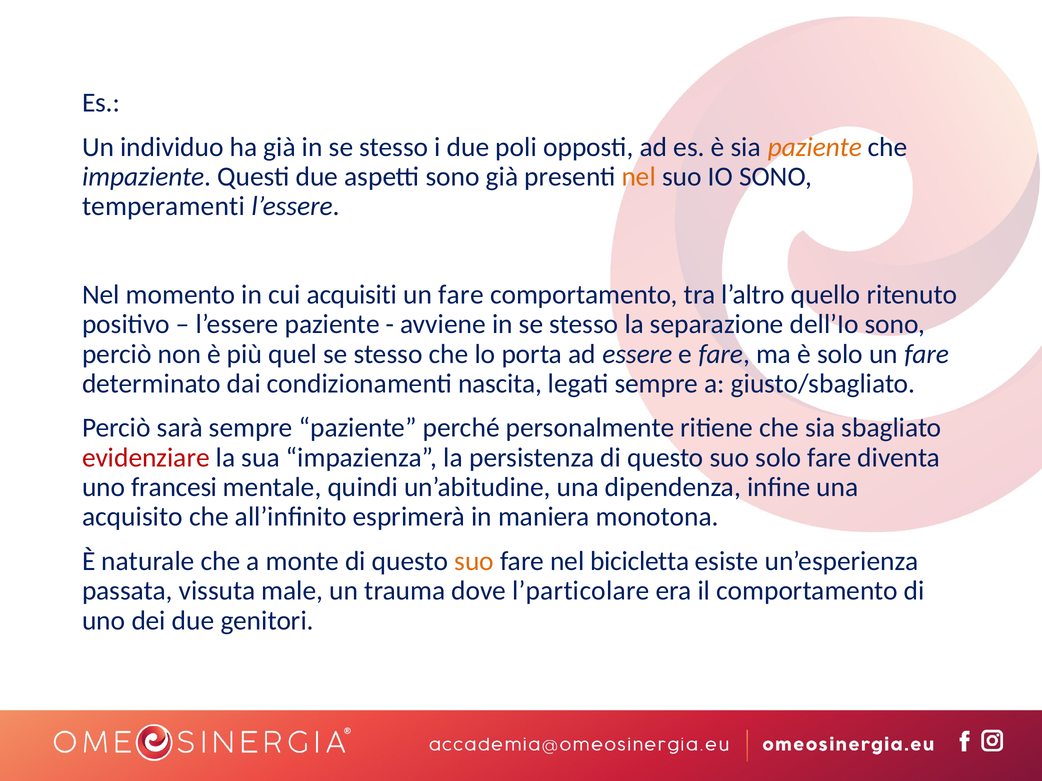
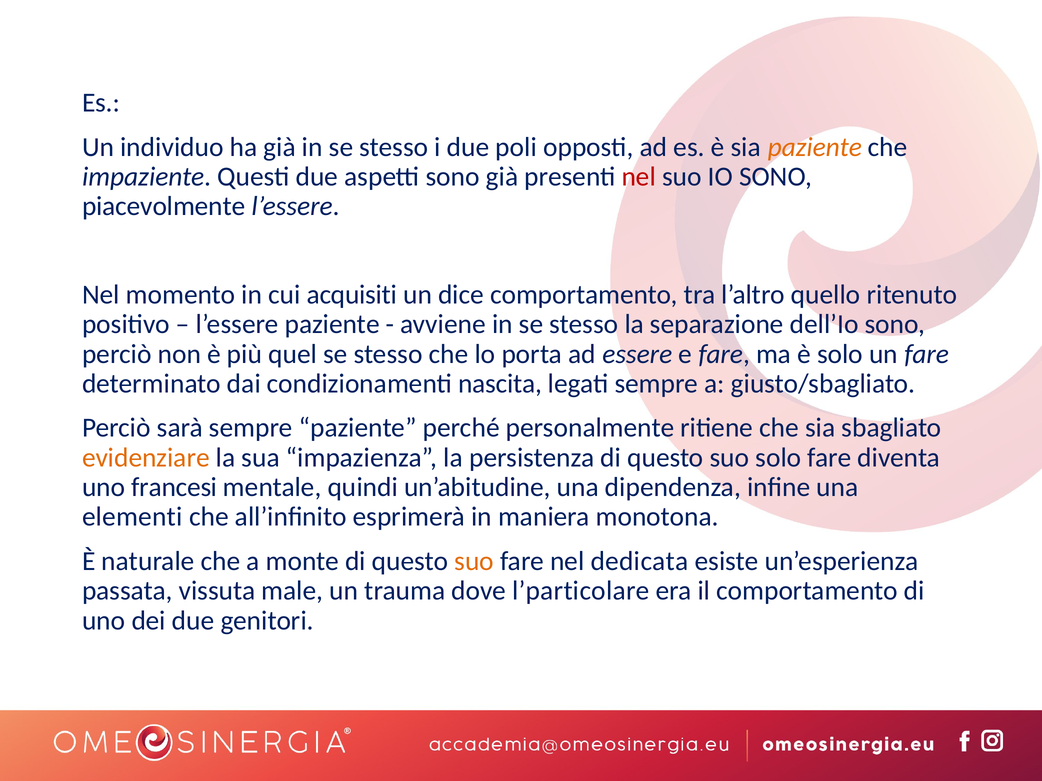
nel at (639, 177) colour: orange -> red
temperamenti: temperamenti -> piacevolmente
fare at (461, 295): fare -> dice
evidenziare colour: red -> orange
acquisito: acquisito -> elementi
bicicletta: bicicletta -> dedicata
